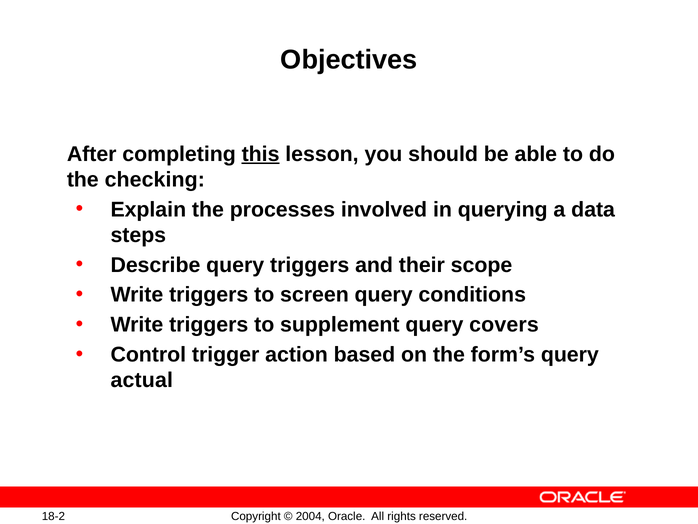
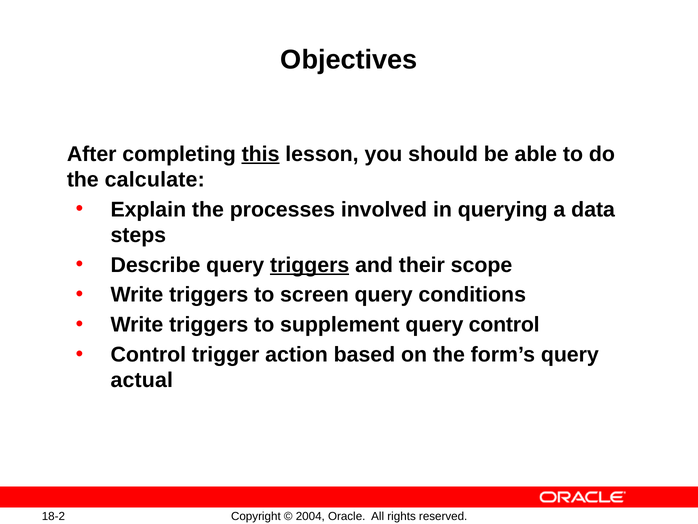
checking: checking -> calculate
triggers at (310, 265) underline: none -> present
query covers: covers -> control
